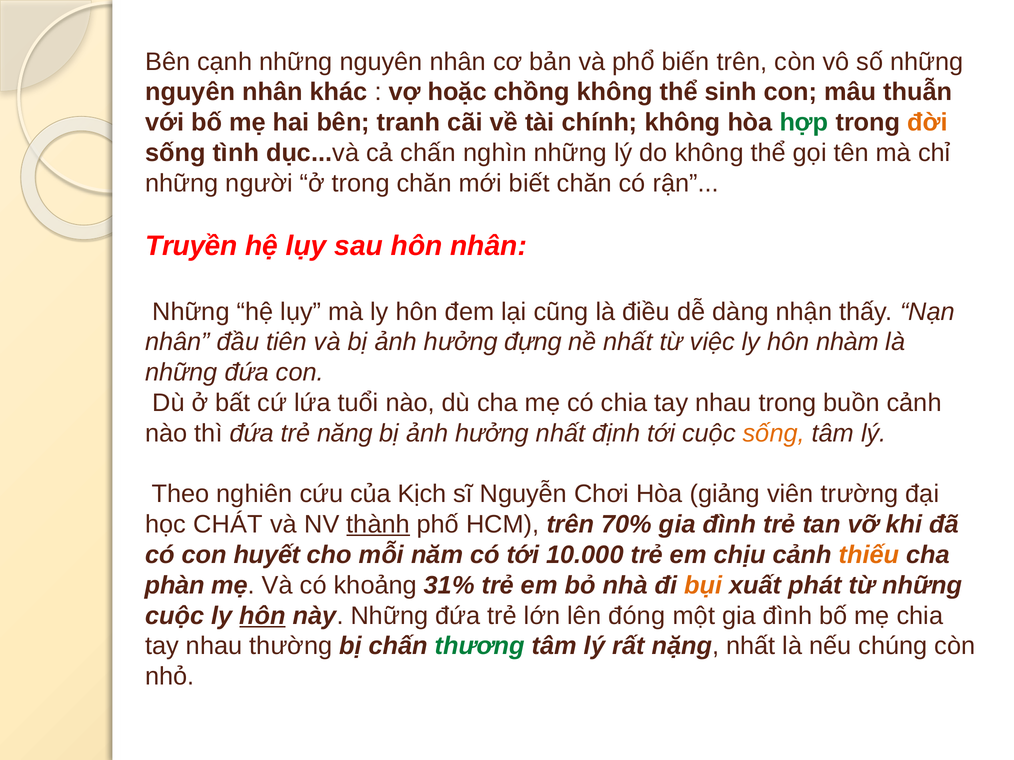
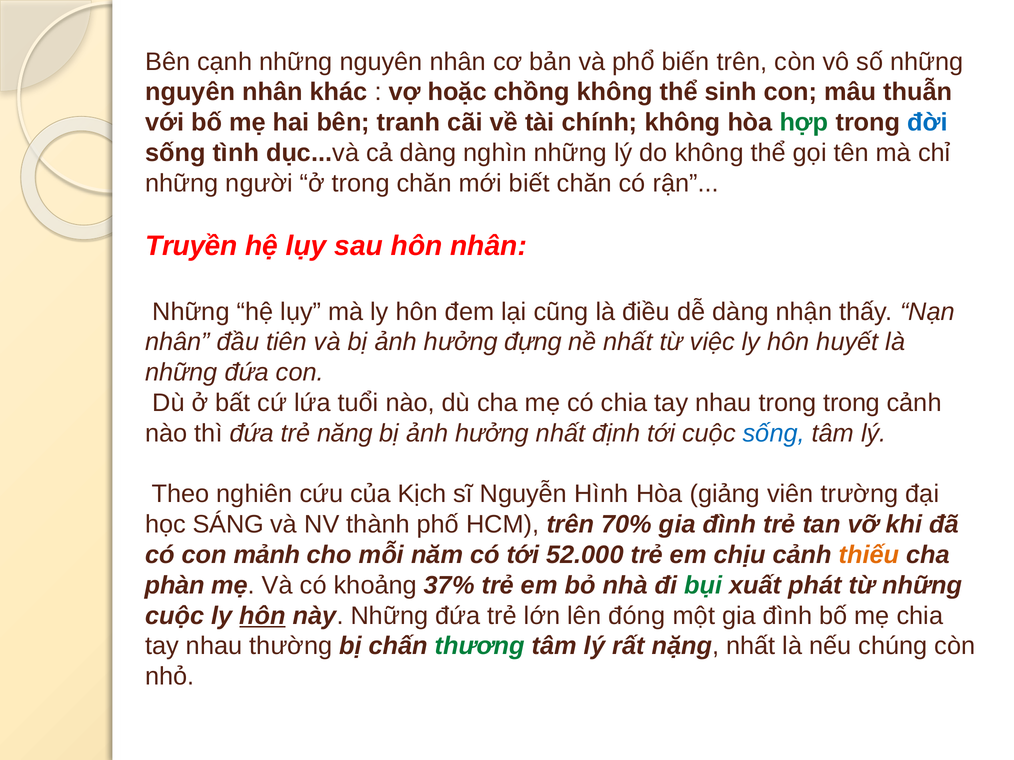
đời colour: orange -> blue
cả chấn: chấn -> dàng
nhàm: nhàm -> huyết
trong buồn: buồn -> trong
sống at (774, 434) colour: orange -> blue
Chơi: Chơi -> Hình
CHÁT: CHÁT -> SÁNG
thành underline: present -> none
huyết: huyết -> mảnh
10.000: 10.000 -> 52.000
31%: 31% -> 37%
bụi colour: orange -> green
